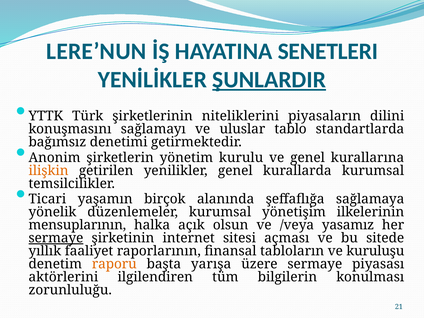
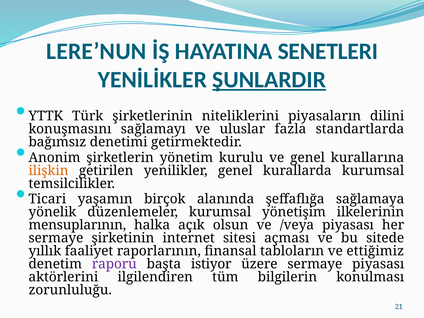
tablo: tablo -> fazla
/veya yasamız: yasamız -> piyasası
sermaye at (56, 238) underline: present -> none
kuruluşu: kuruluşu -> ettiğimiz
raporu colour: orange -> purple
yarışa: yarışa -> istiyor
